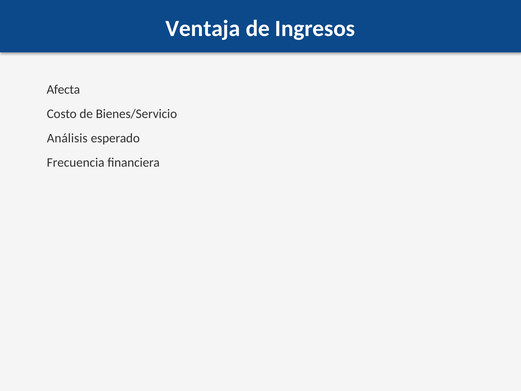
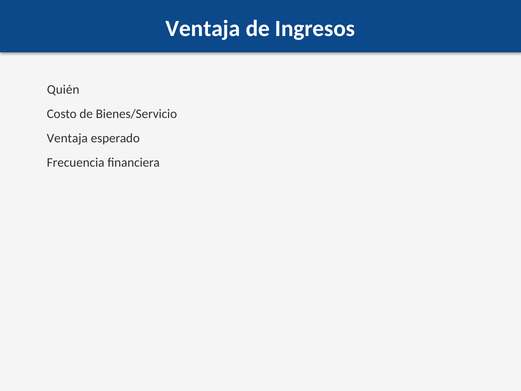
Afecta: Afecta -> Quién
Análisis at (67, 138): Análisis -> Ventaja
